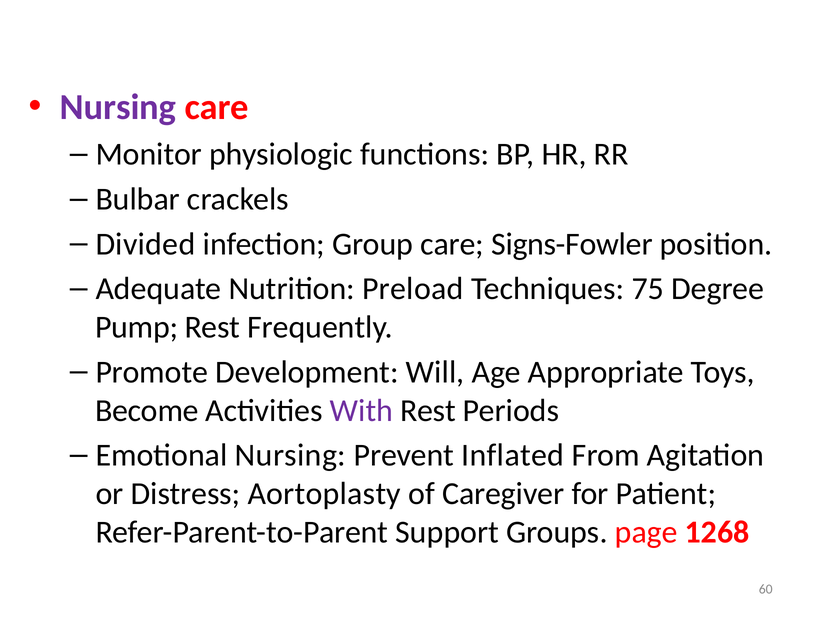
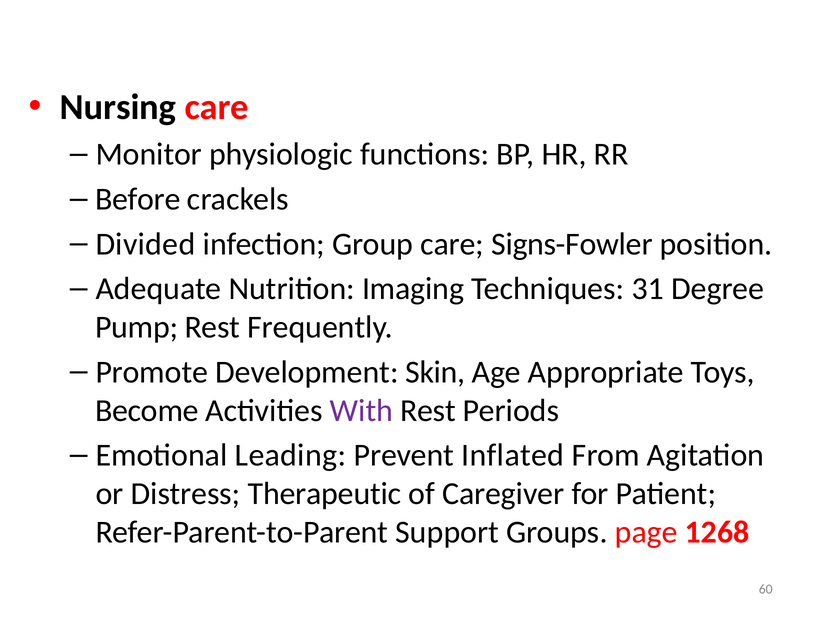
Nursing at (118, 107) colour: purple -> black
Bulbar: Bulbar -> Before
Preload: Preload -> Imaging
75: 75 -> 31
Will: Will -> Skin
Emotional Nursing: Nursing -> Leading
Aortoplasty: Aortoplasty -> Therapeutic
